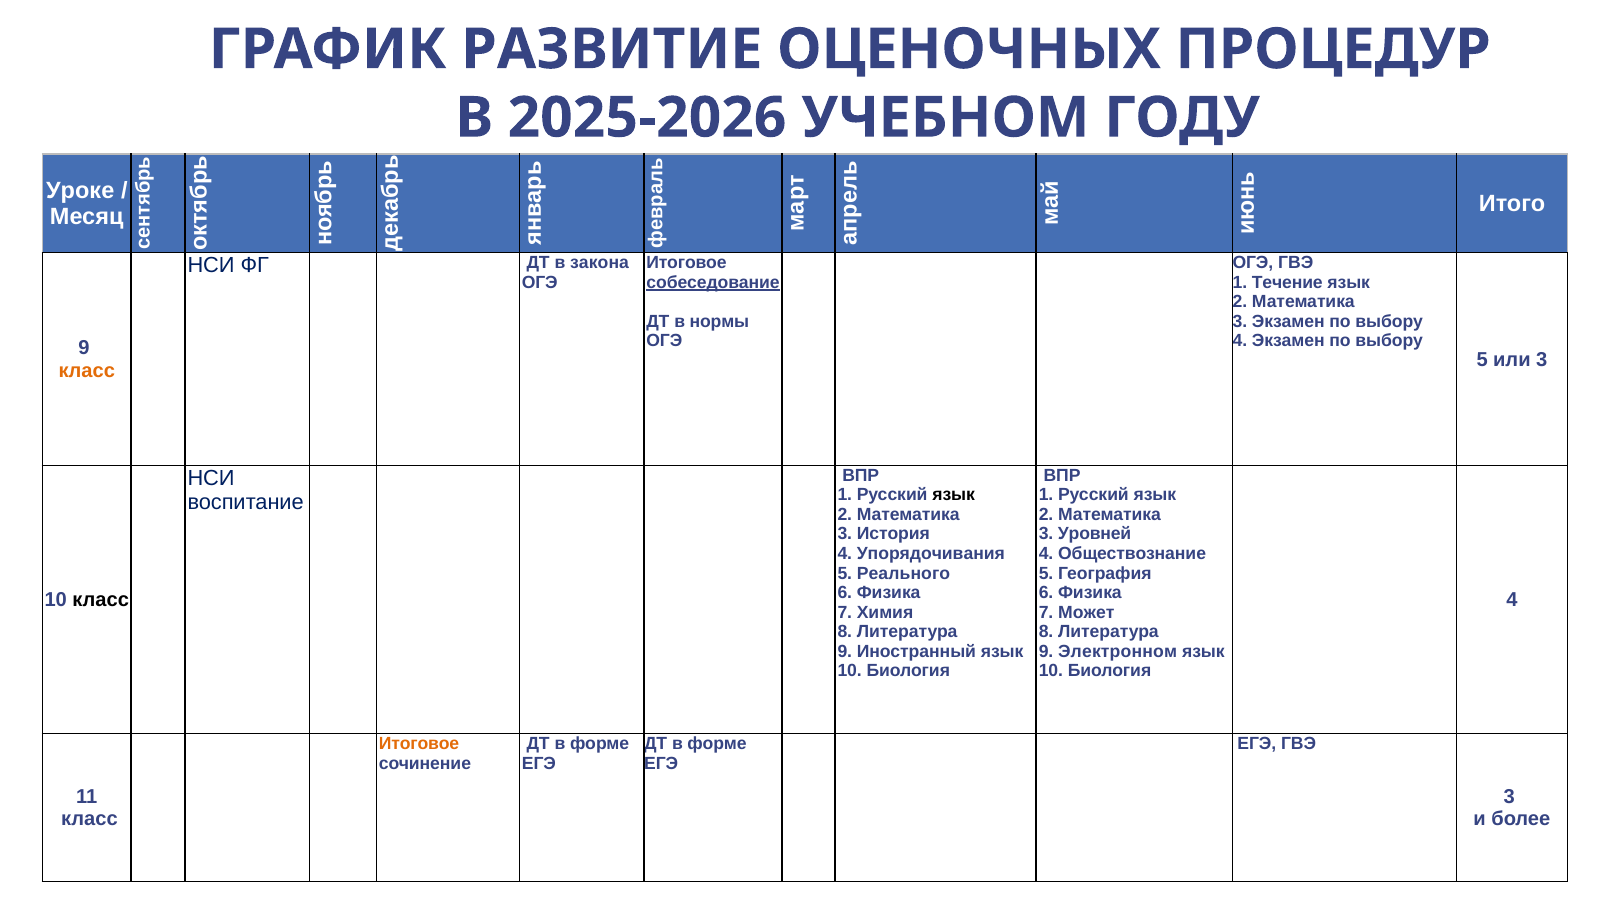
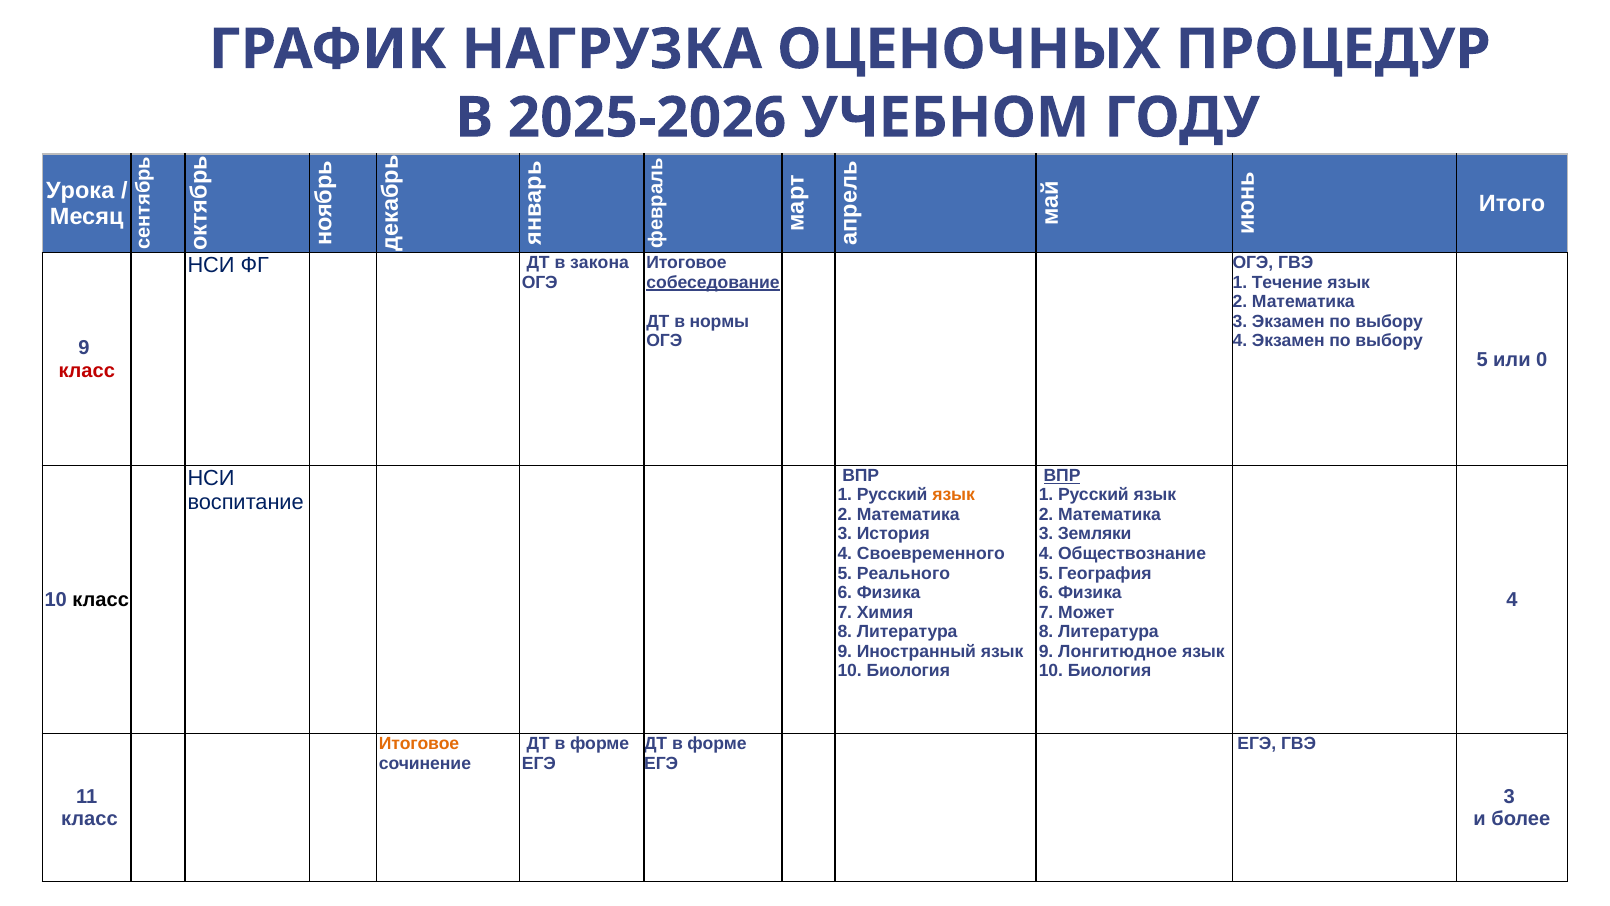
РАЗВИТИЕ: РАЗВИТИЕ -> НАГРУЗКА
Уроке: Уроке -> Урока
или 3: 3 -> 0
класс at (87, 371) colour: orange -> red
ВПР at (1062, 475) underline: none -> present
язык at (954, 495) colour: black -> orange
Уровней: Уровней -> Земляки
Упорядочивания: Упорядочивания -> Своевременного
Электронном: Электронном -> Лонгитюдное
